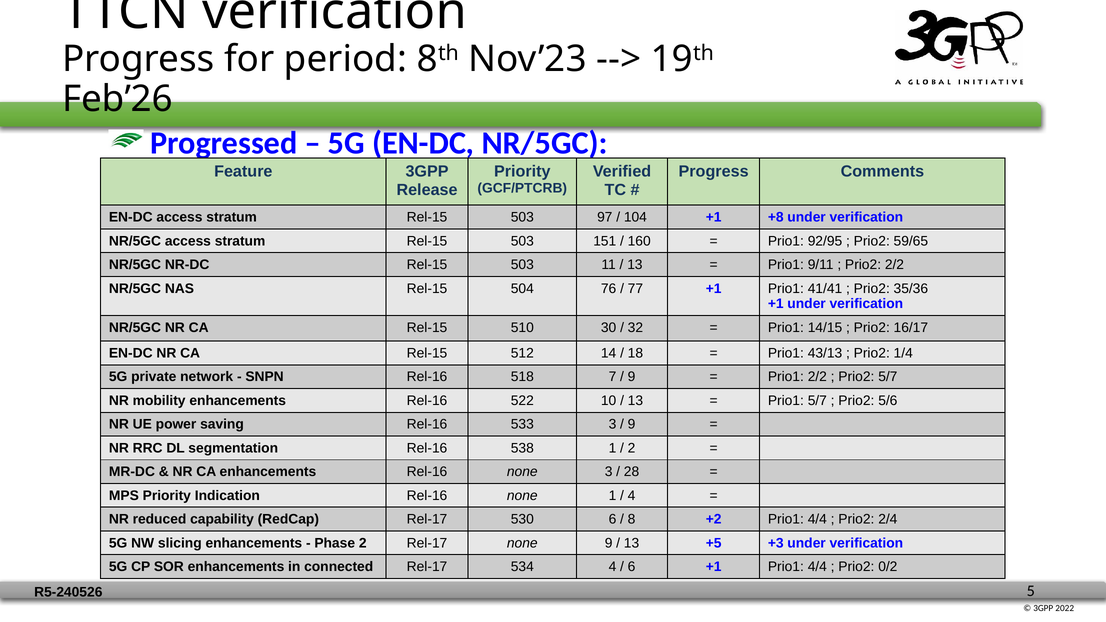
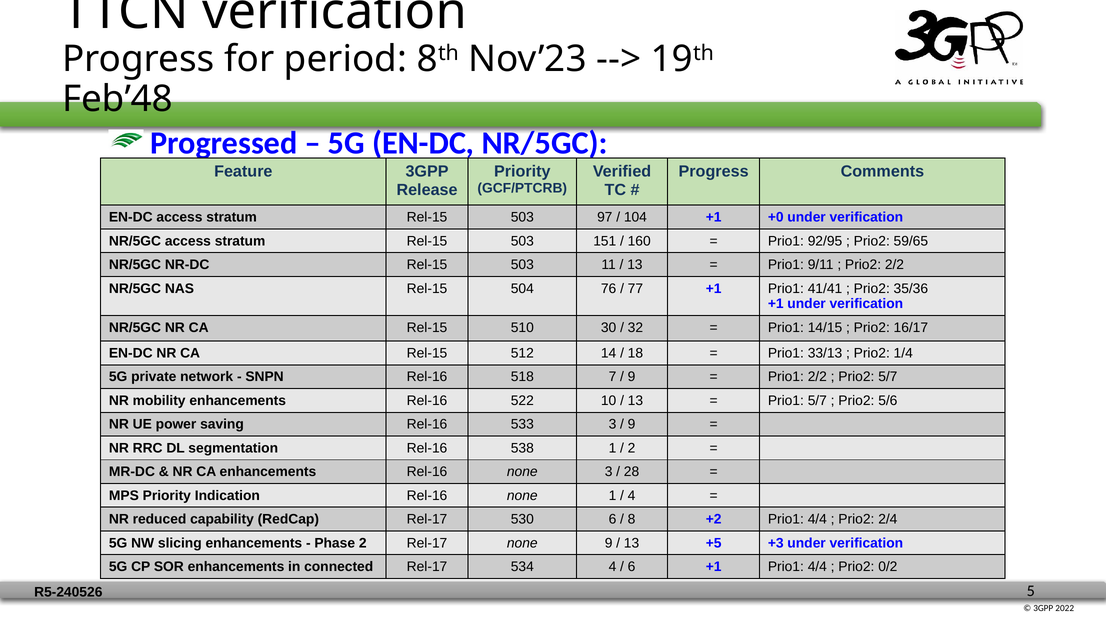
Feb’26: Feb’26 -> Feb’48
+8: +8 -> +0
43/13: 43/13 -> 33/13
